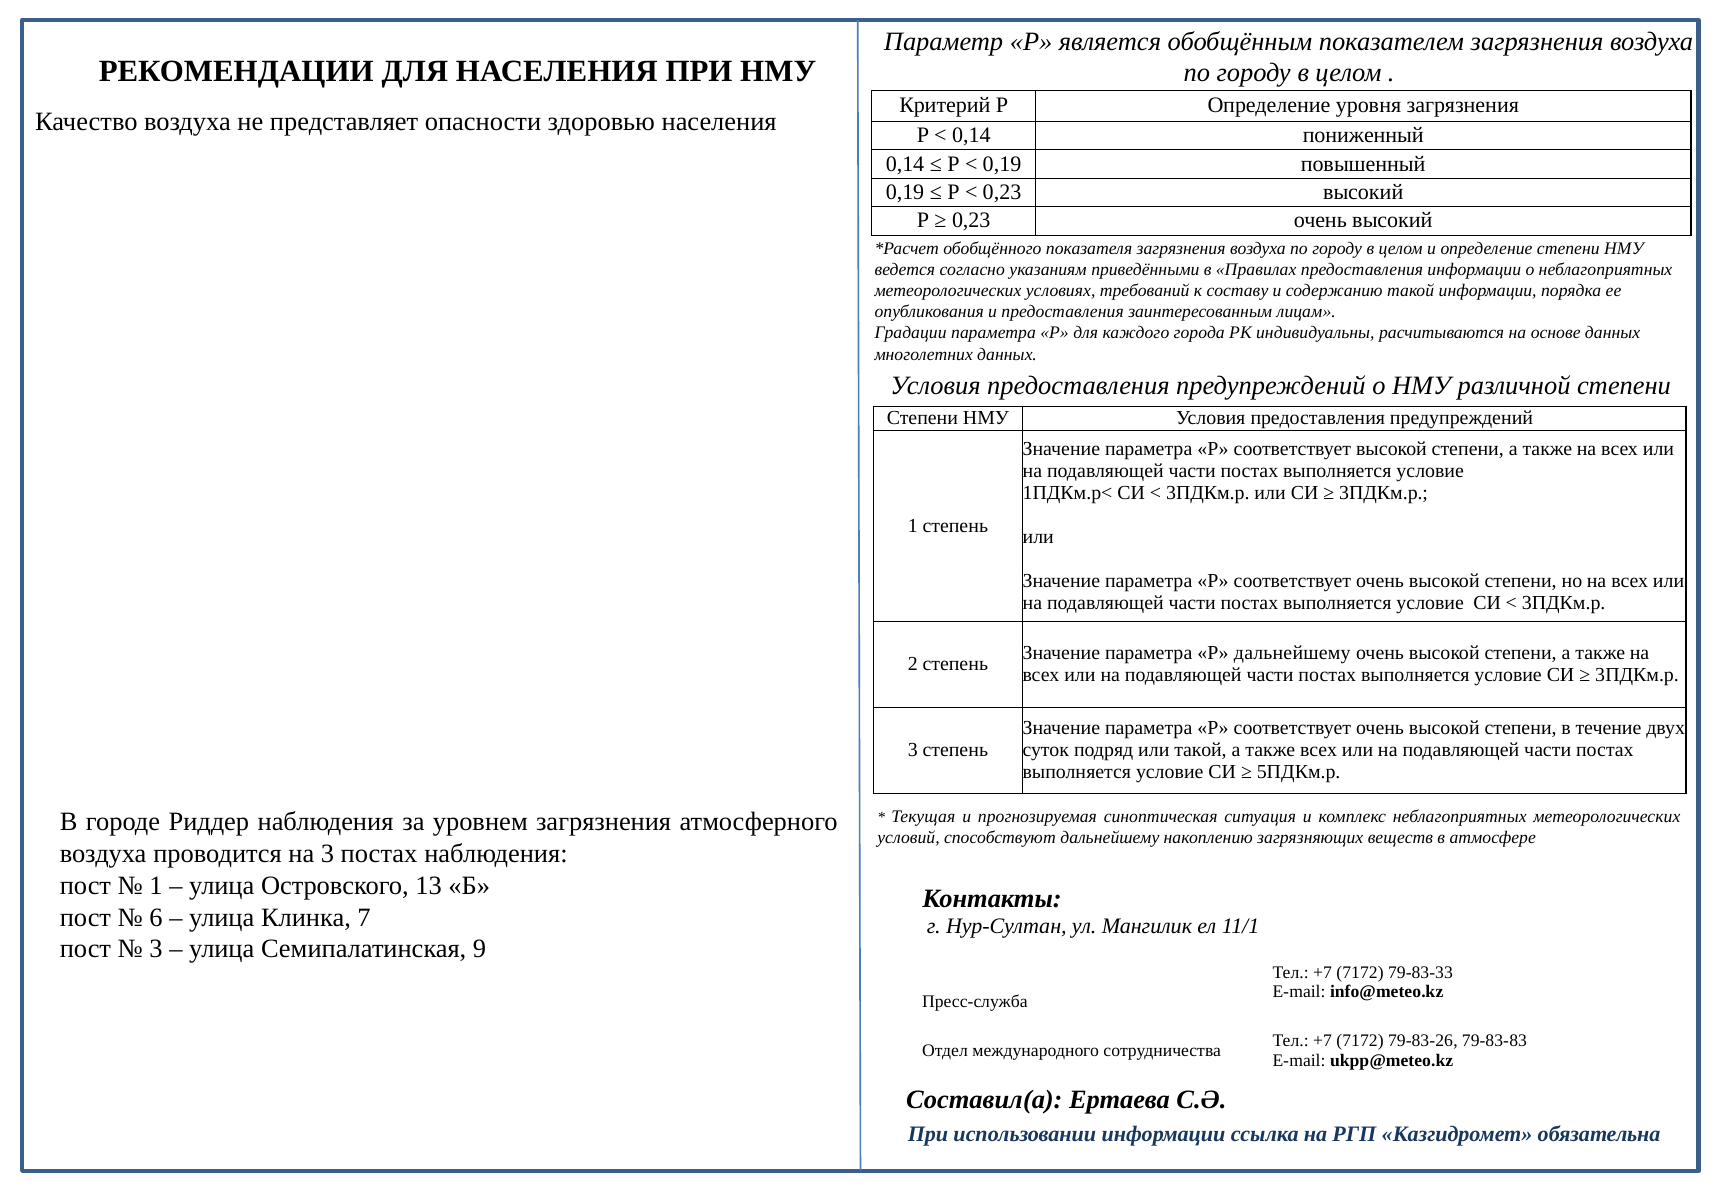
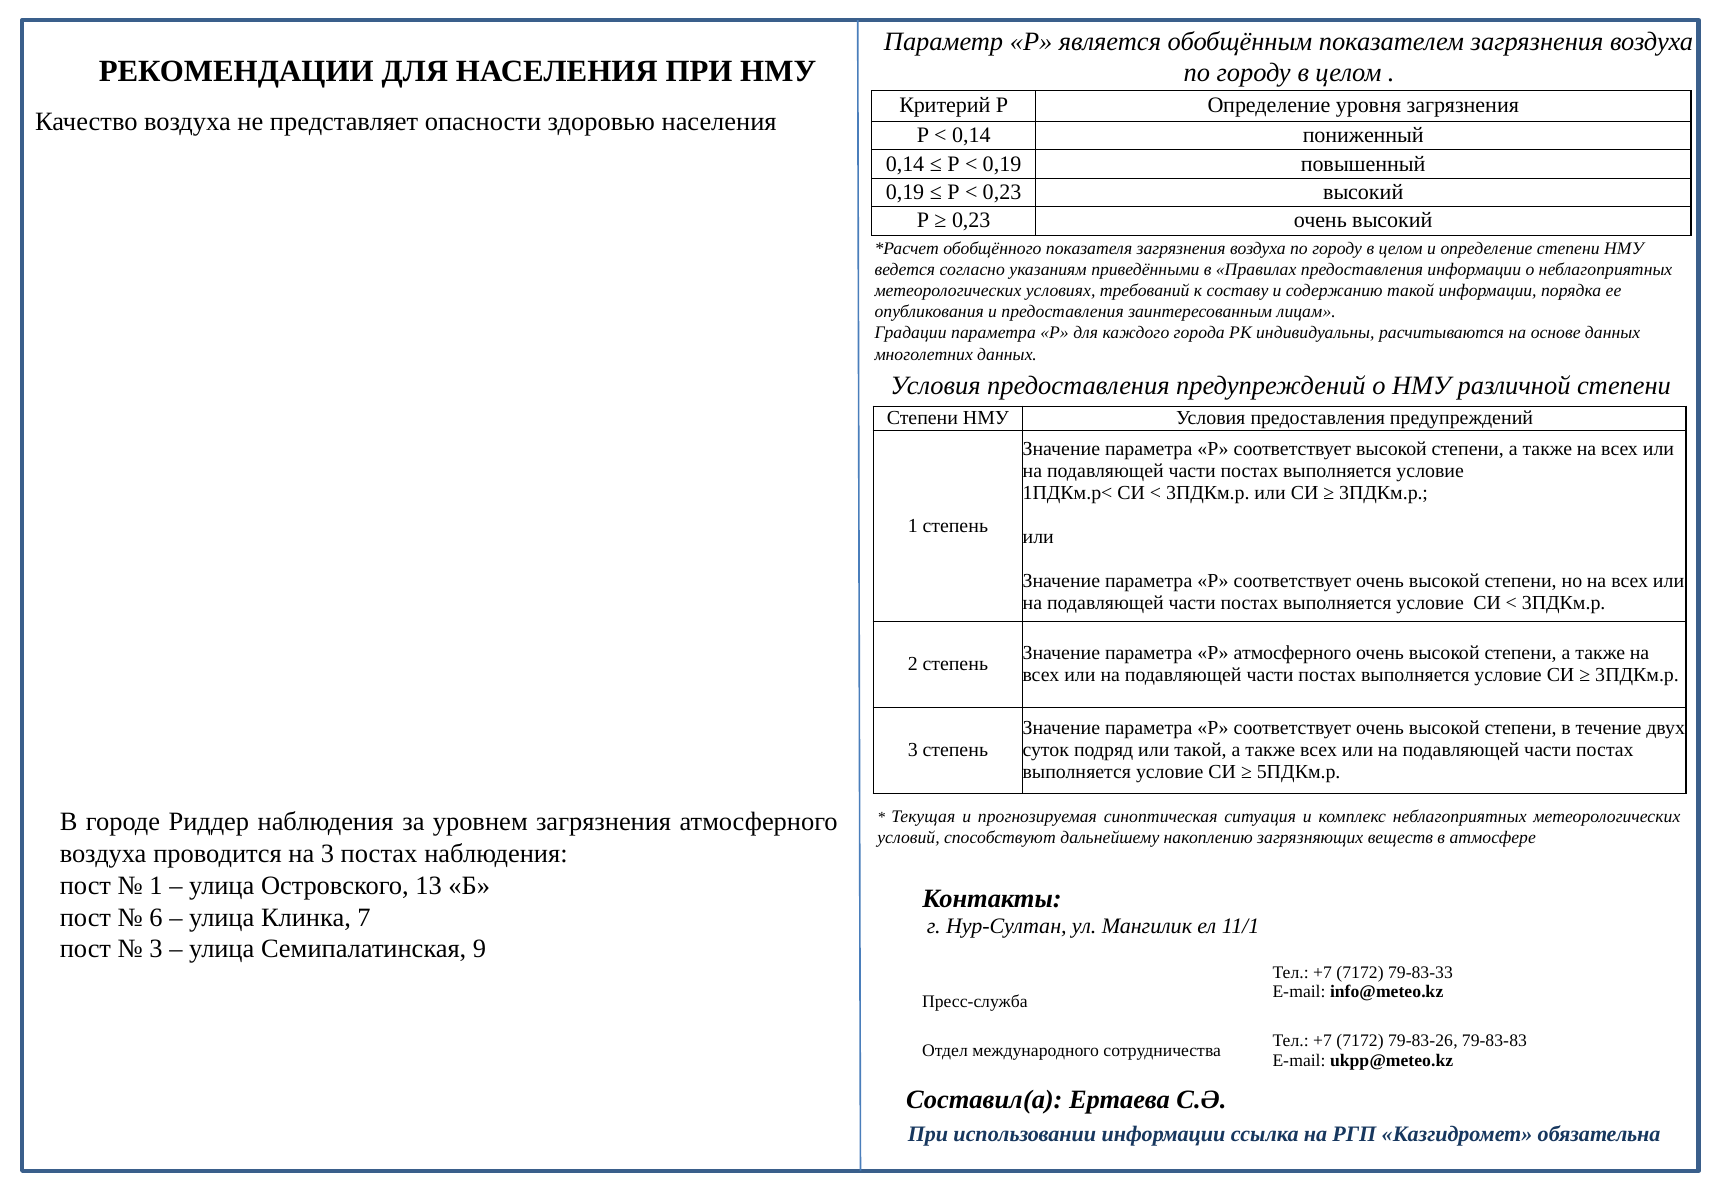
Р дальнейшему: дальнейшему -> атмосферного
